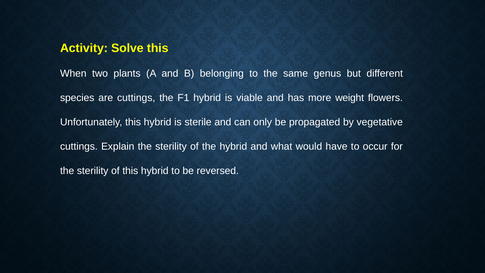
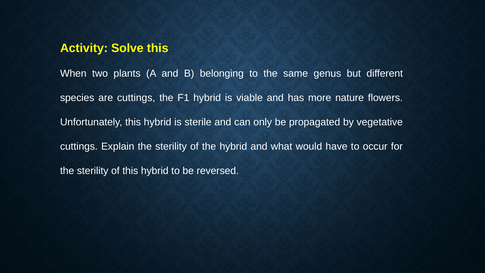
weight: weight -> nature
